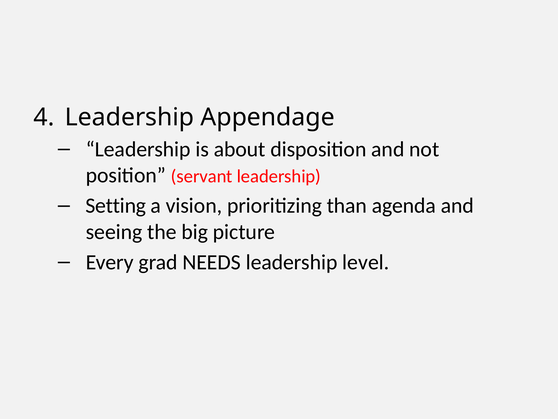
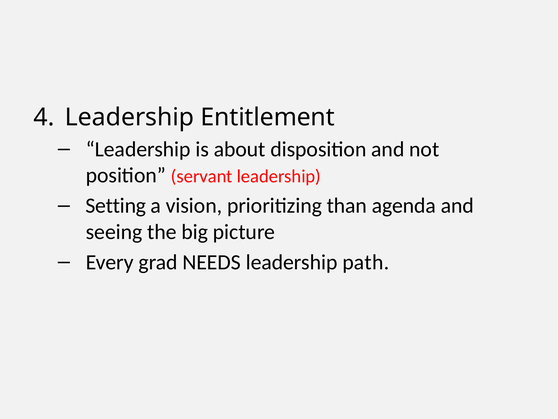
Appendage: Appendage -> Entitlement
level: level -> path
